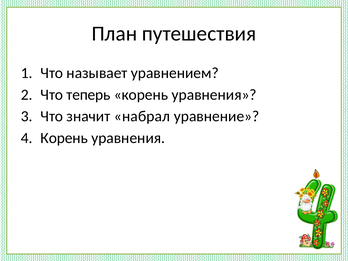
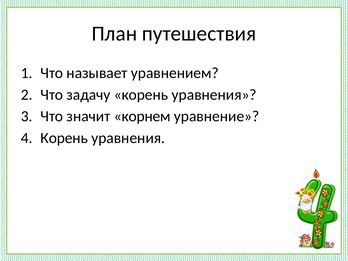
теперь: теперь -> задачу
набрал: набрал -> корнем
